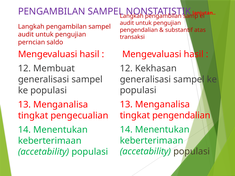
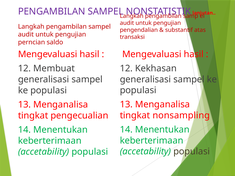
tingkat pengendalian: pengendalian -> nonsampling
